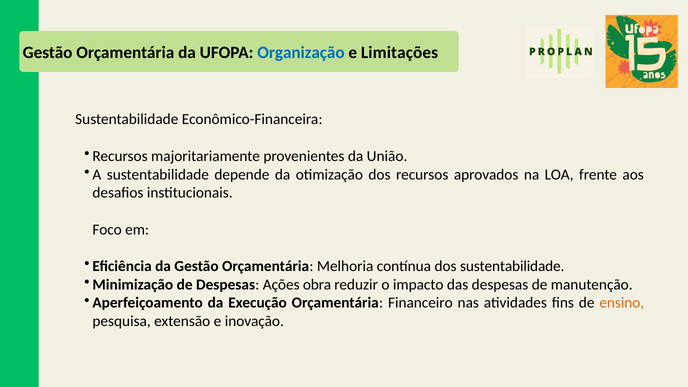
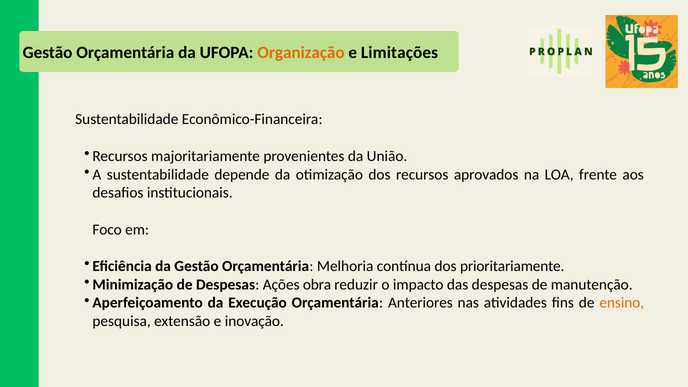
Organização colour: blue -> orange
dos sustentabilidade: sustentabilidade -> prioritariamente
Financeiro: Financeiro -> Anteriores
